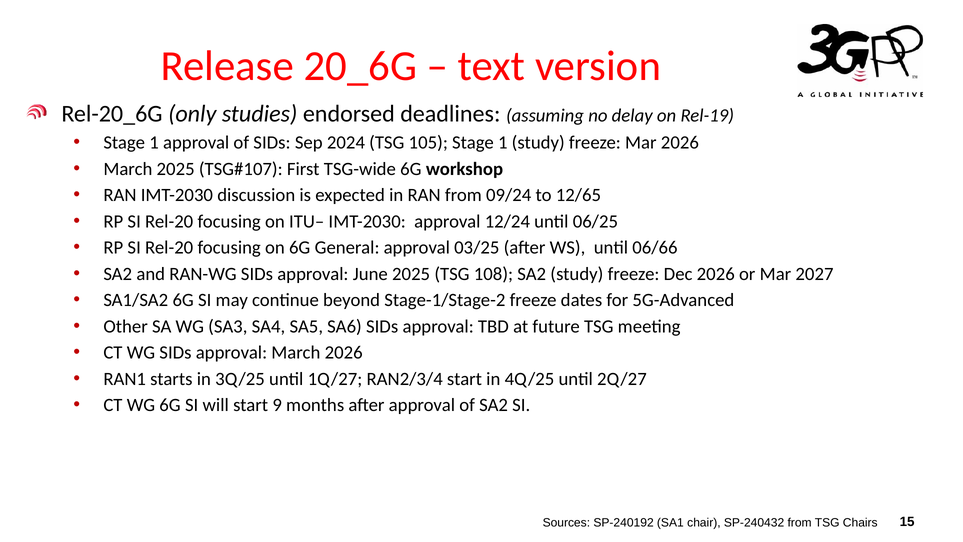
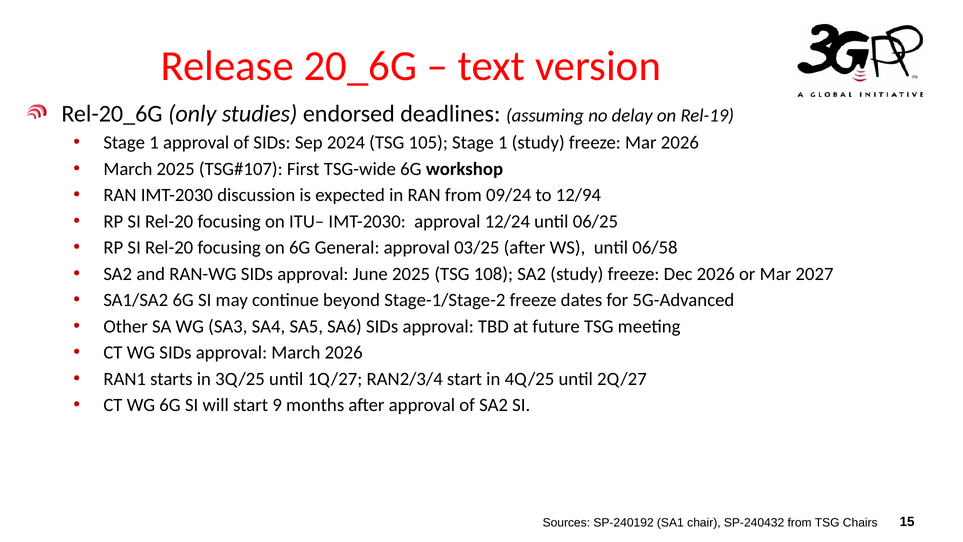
12/65: 12/65 -> 12/94
06/66: 06/66 -> 06/58
